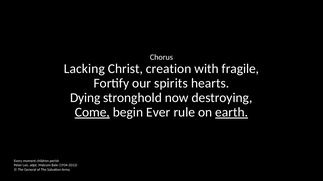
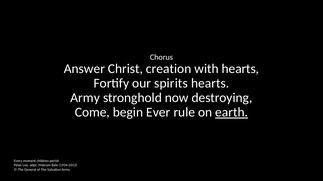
Lacking: Lacking -> Answer
with fragile: fragile -> hearts
Dying at (85, 98): Dying -> Army
Come underline: present -> none
